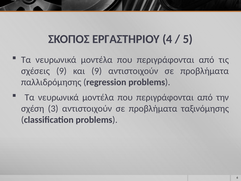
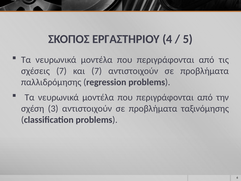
σχέσεις 9: 9 -> 7
και 9: 9 -> 7
